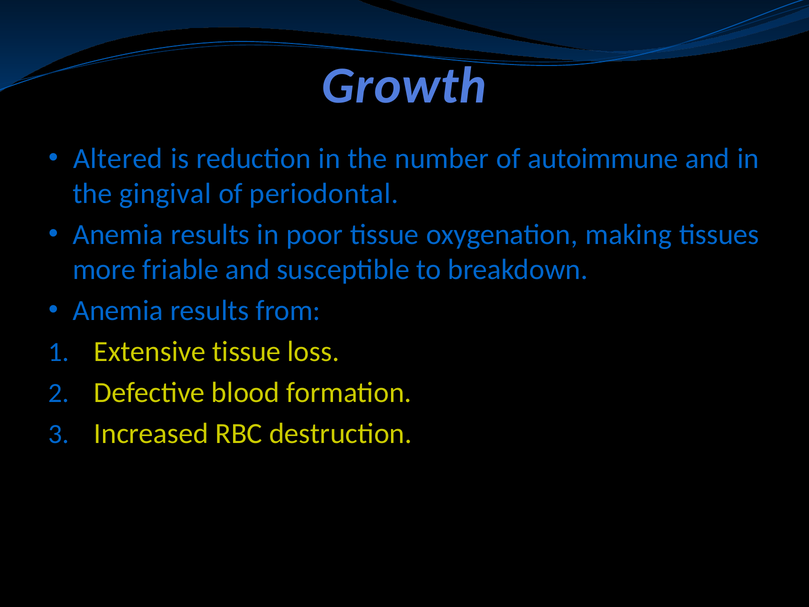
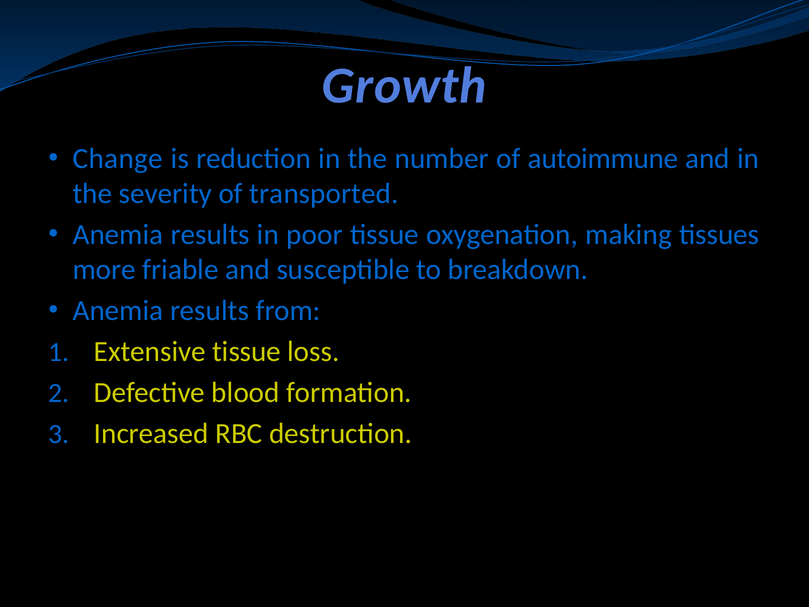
Altered: Altered -> Change
gingival: gingival -> severity
periodontal: periodontal -> transported
